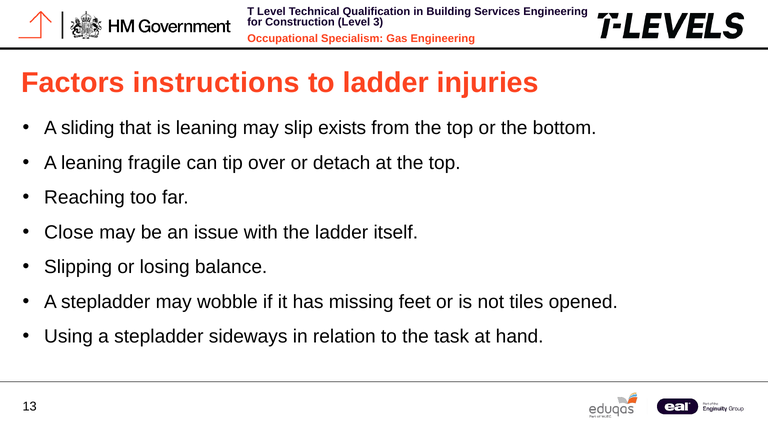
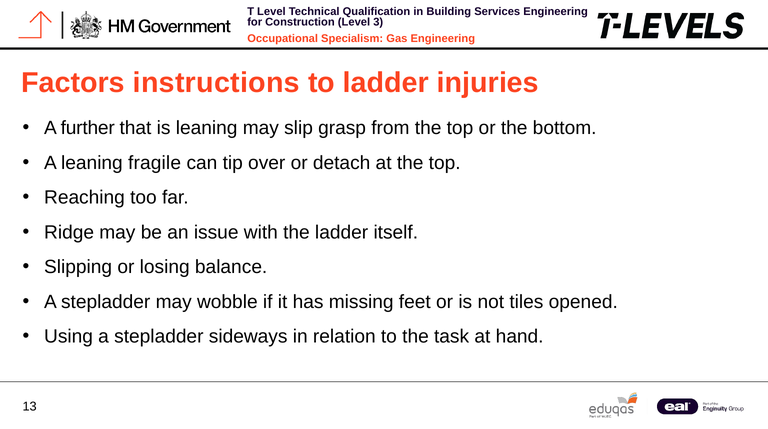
sliding: sliding -> further
exists: exists -> grasp
Close: Close -> Ridge
